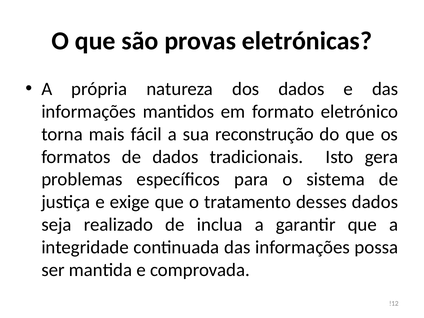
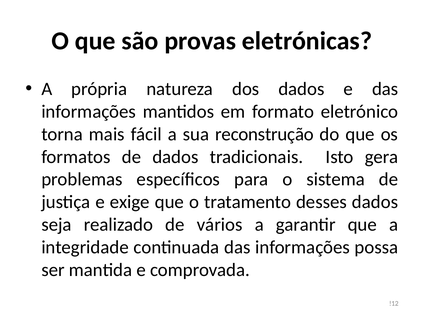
inclua: inclua -> vários
